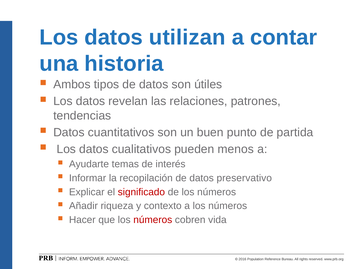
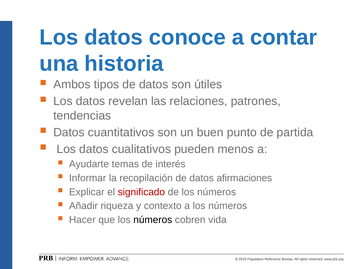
utilizan: utilizan -> conoce
preservativo: preservativo -> afirmaciones
números at (153, 220) colour: red -> black
